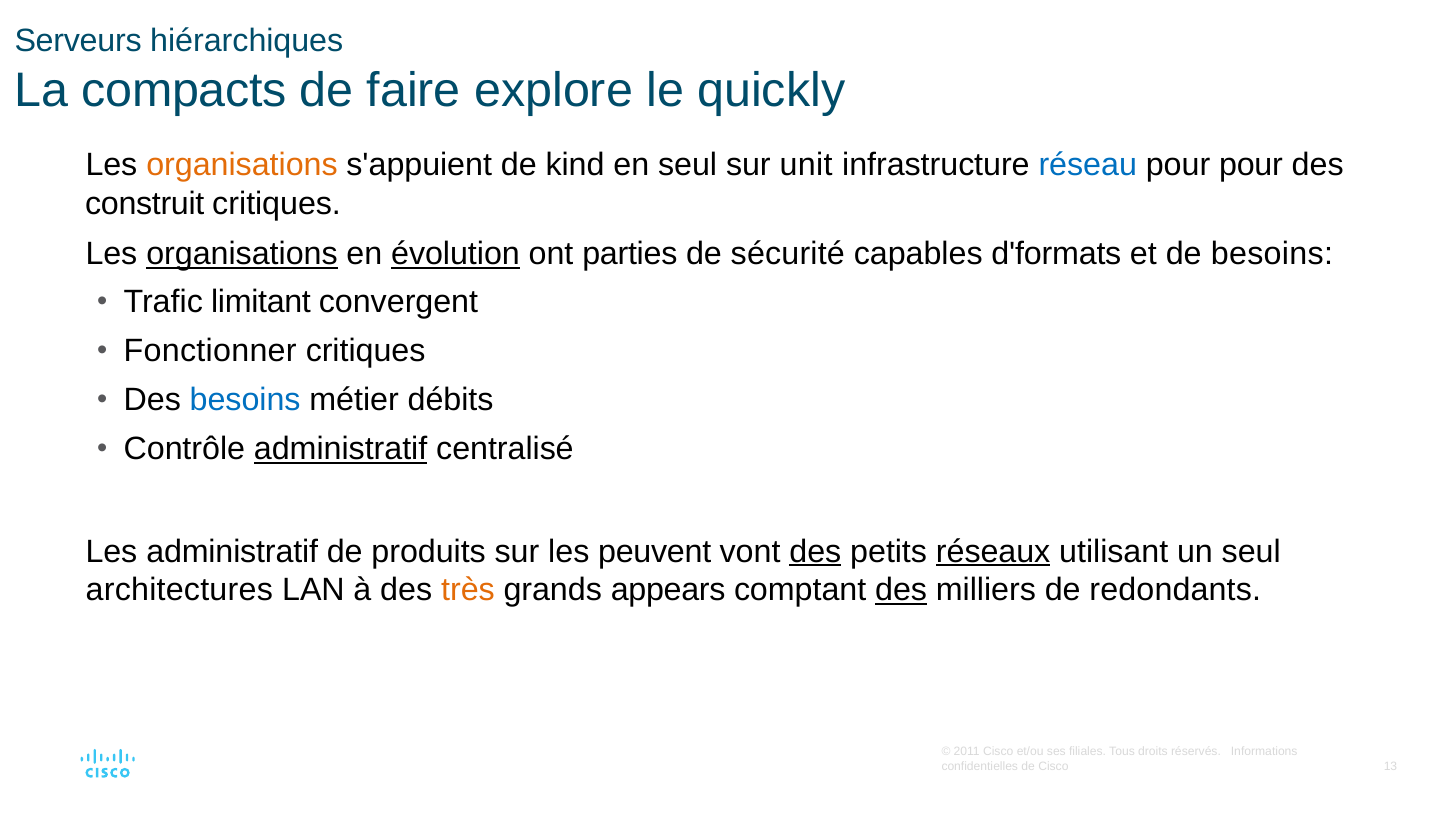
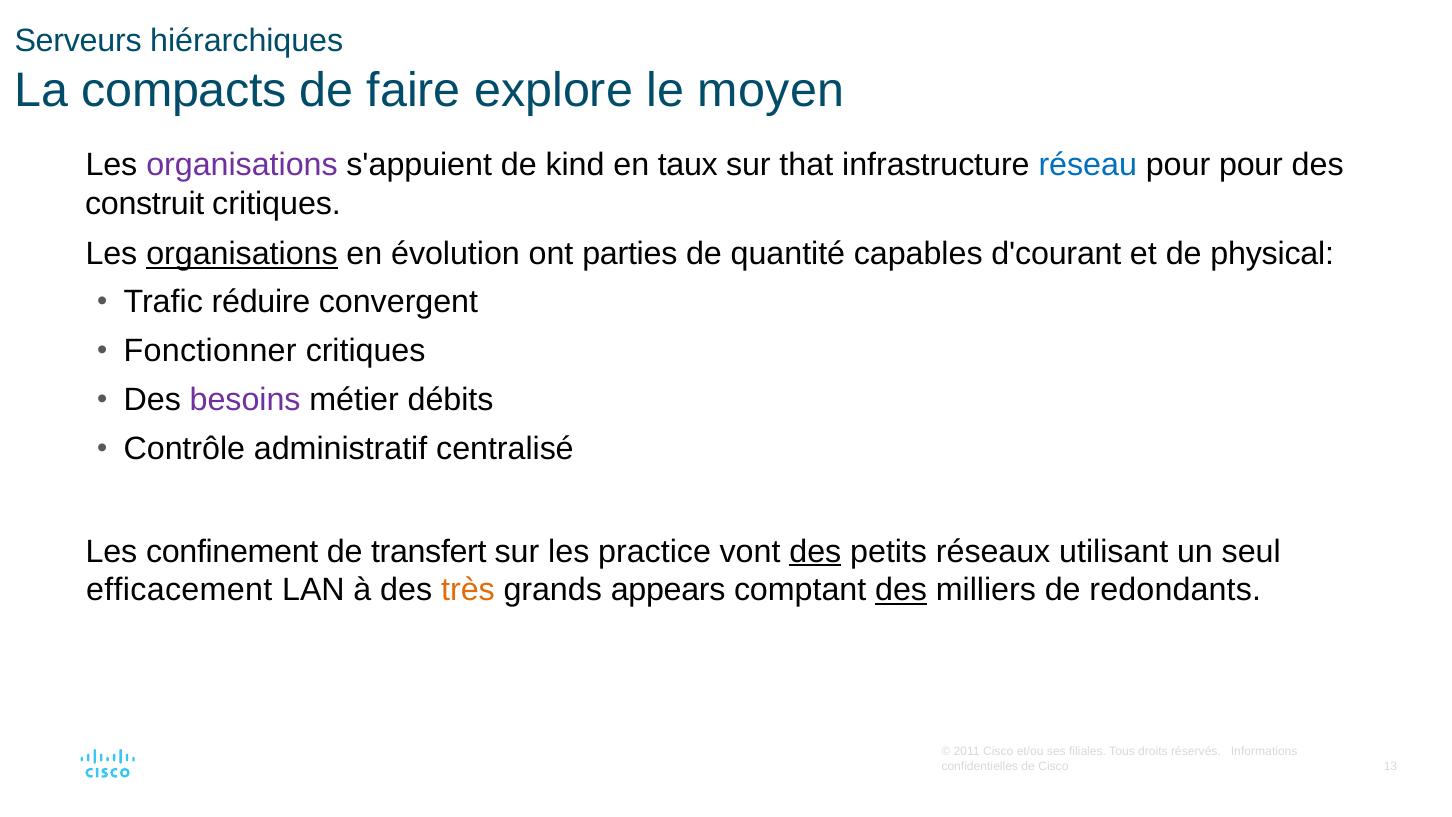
quickly: quickly -> moyen
organisations at (242, 165) colour: orange -> purple
en seul: seul -> taux
unit: unit -> that
évolution underline: present -> none
sécurité: sécurité -> quantité
d'formats: d'formats -> d'courant
de besoins: besoins -> physical
limitant: limitant -> réduire
besoins at (245, 400) colour: blue -> purple
administratif at (341, 449) underline: present -> none
Les administratif: administratif -> confinement
produits: produits -> transfert
peuvent: peuvent -> practice
réseaux underline: present -> none
architectures: architectures -> efficacement
